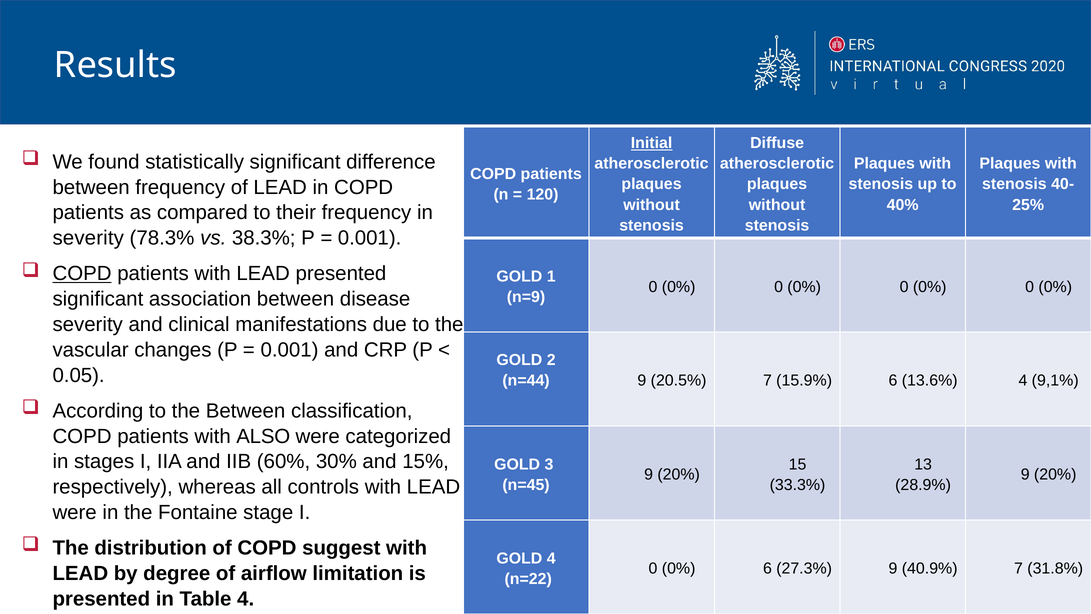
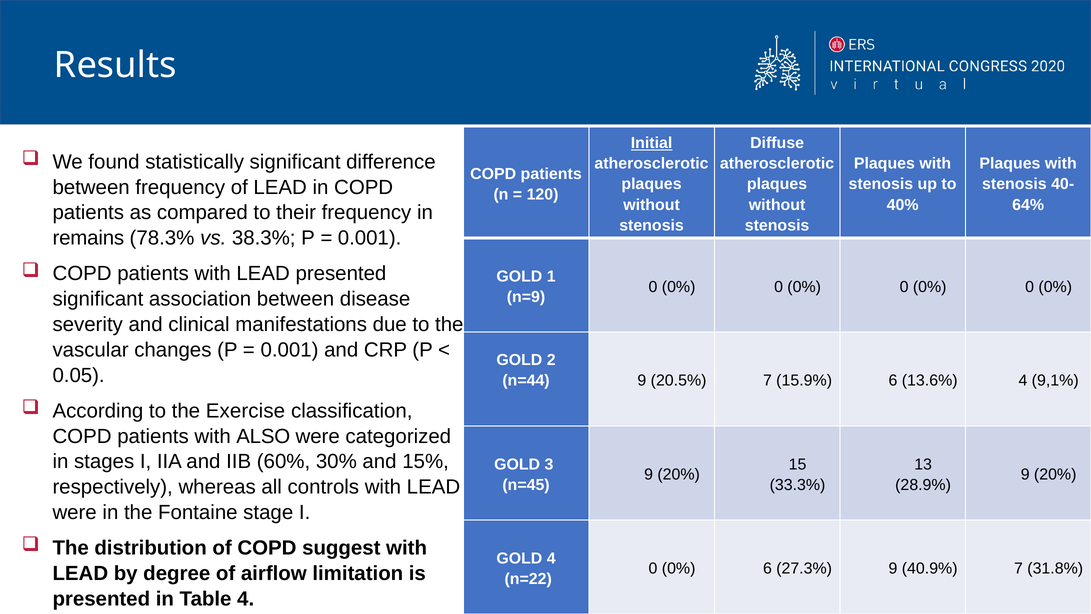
25%: 25% -> 64%
severity at (88, 238): severity -> remains
COPD at (82, 274) underline: present -> none
the Between: Between -> Exercise
